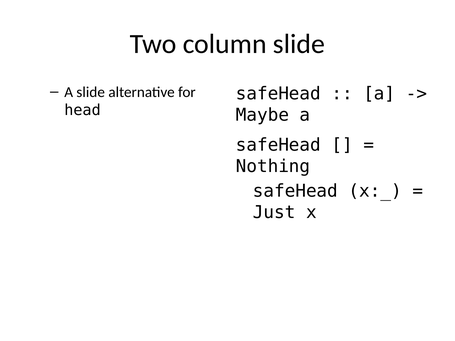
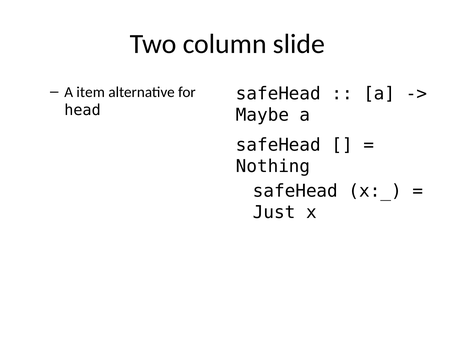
A slide: slide -> item
